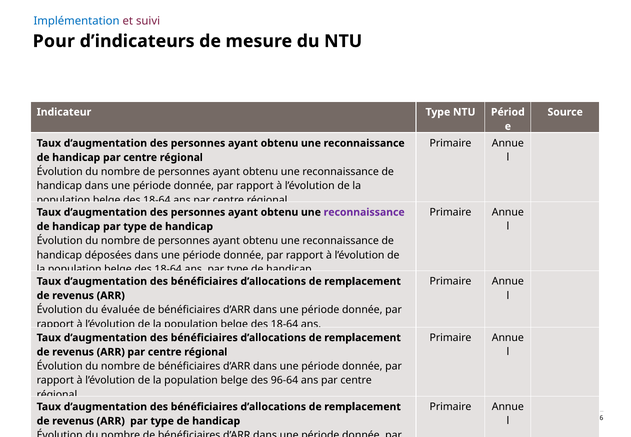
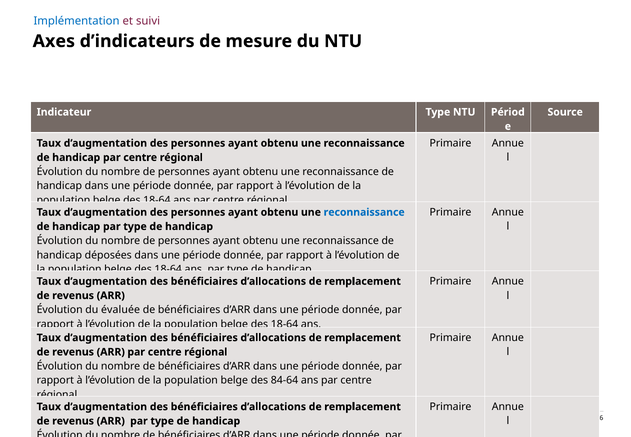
Pour at (54, 41): Pour -> Axes
reconnaissance at (364, 212) colour: purple -> blue
96-64: 96-64 -> 84-64
